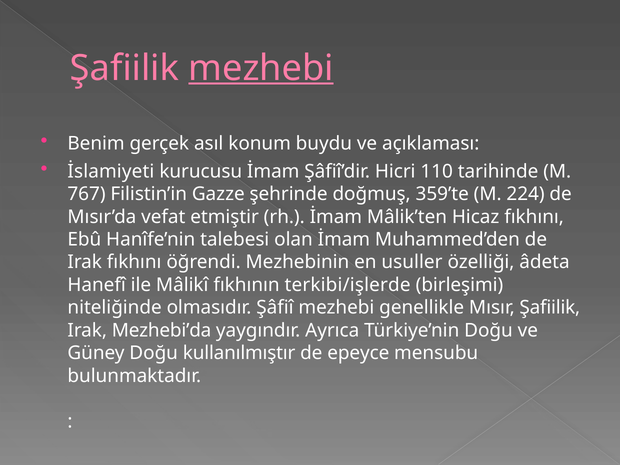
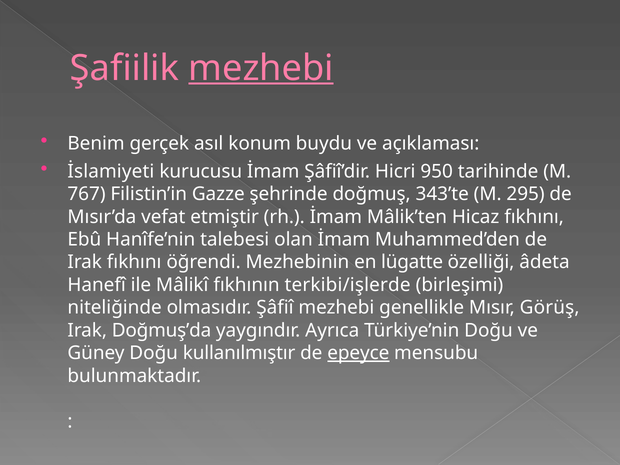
110: 110 -> 950
359’te: 359’te -> 343’te
224: 224 -> 295
usuller: usuller -> lügatte
Mısır Şafiilik: Şafiilik -> Görüş
Mezhebi’da: Mezhebi’da -> Doğmuş’da
epeyce underline: none -> present
